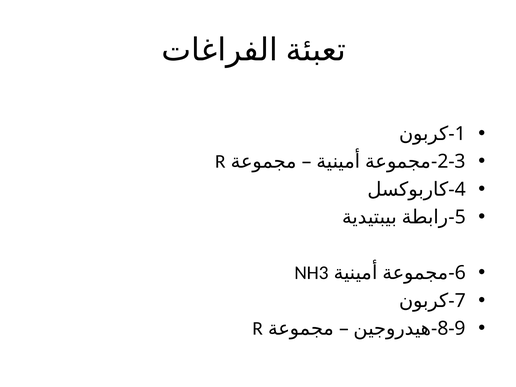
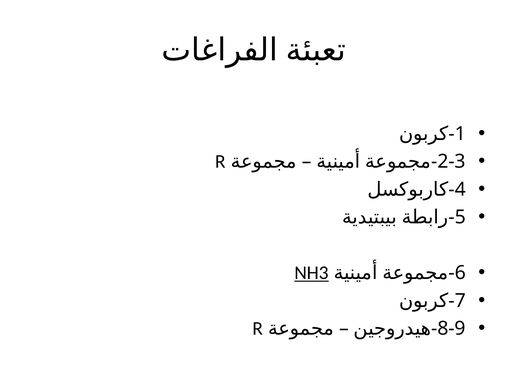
NH3 underline: none -> present
